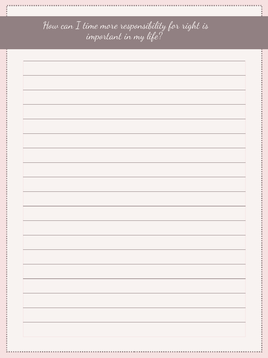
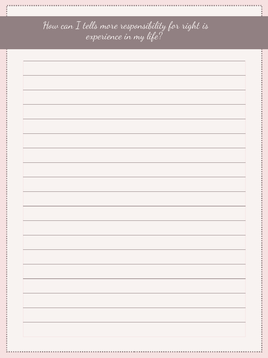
time: time -> tells
important: important -> experience
